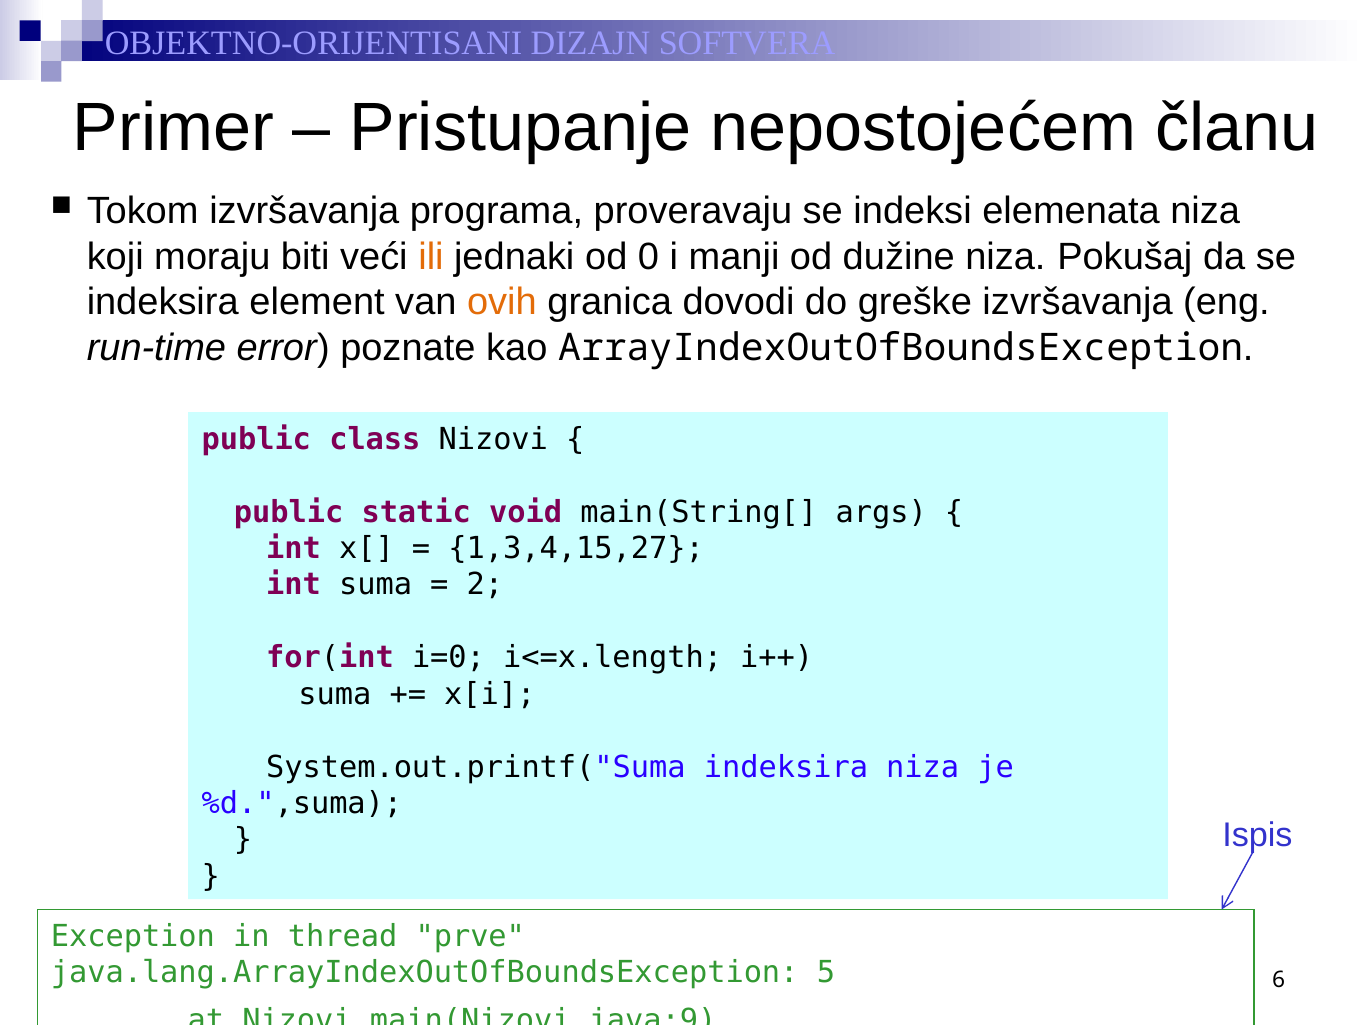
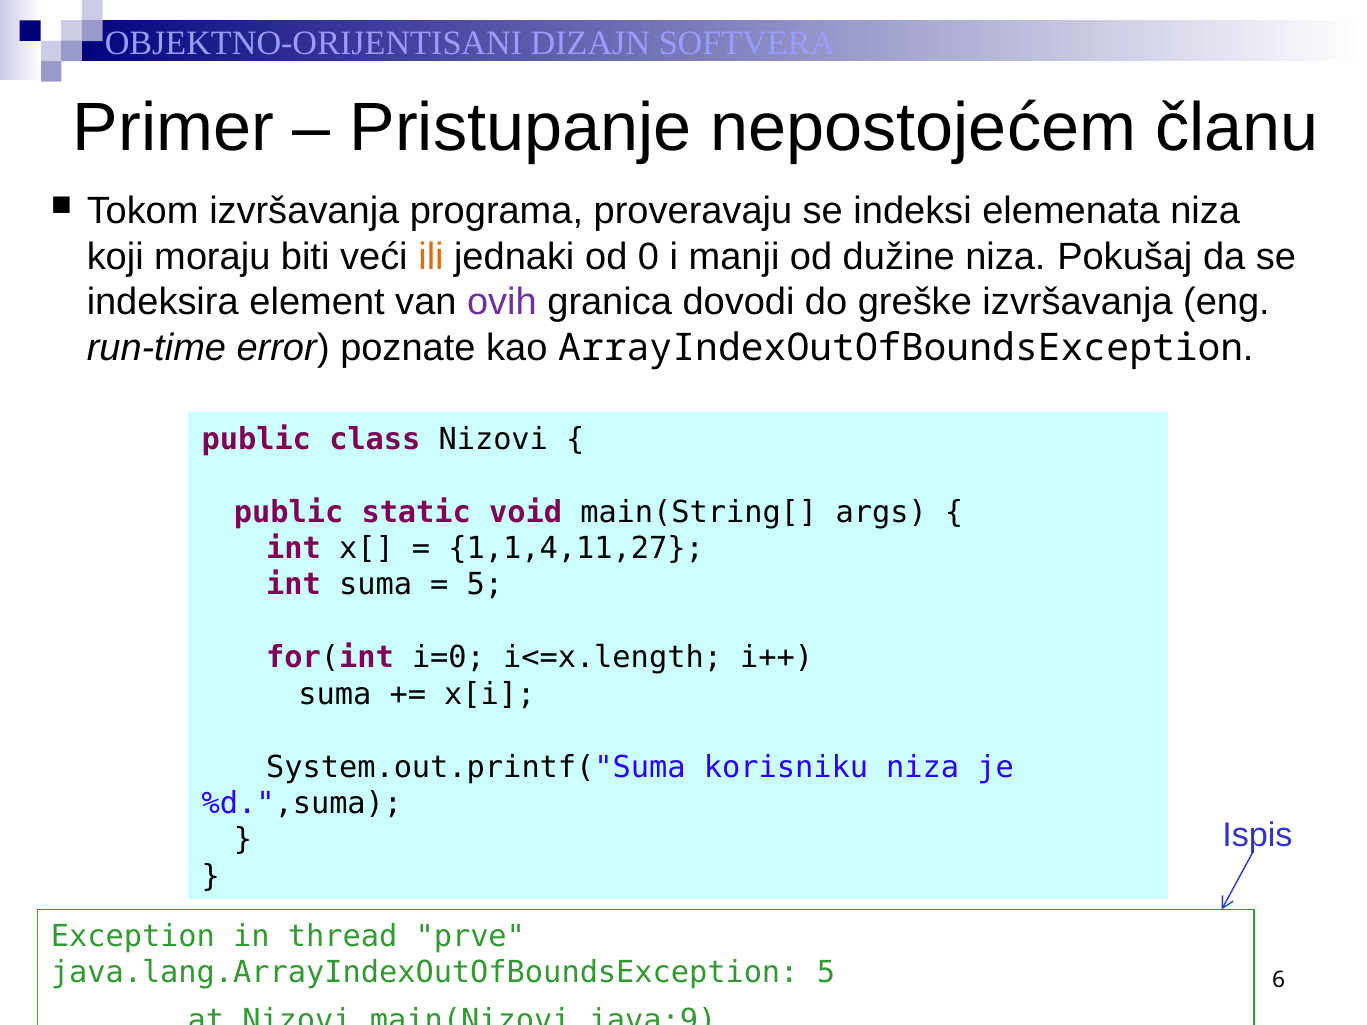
ovih colour: orange -> purple
1,3,4,15,27: 1,3,4,15,27 -> 1,1,4,11,27
2 at (485, 585): 2 -> 5
System.out.printf("Suma indeksira: indeksira -> korisniku
